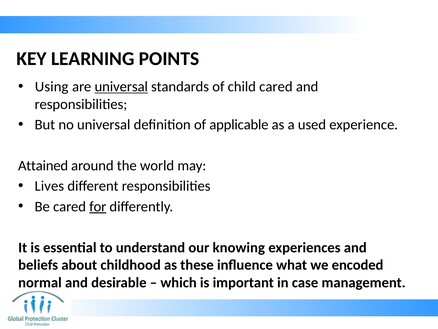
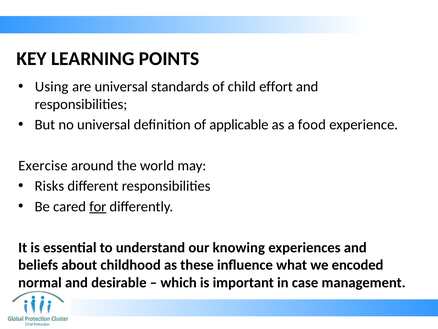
universal at (121, 87) underline: present -> none
child cared: cared -> effort
used: used -> food
Attained: Attained -> Exercise
Lives: Lives -> Risks
